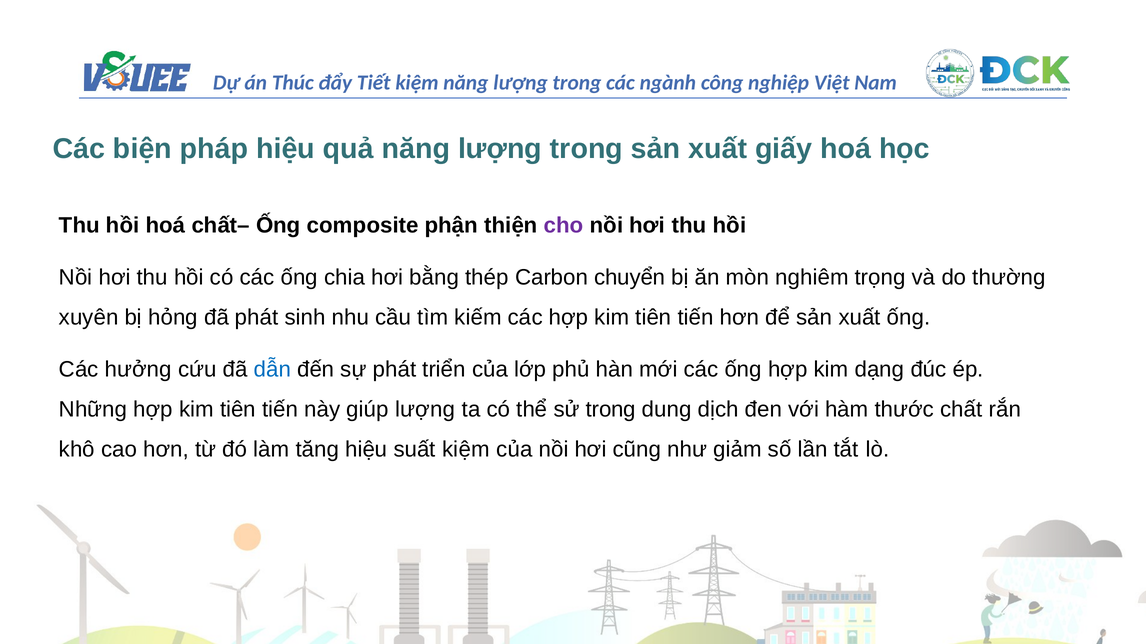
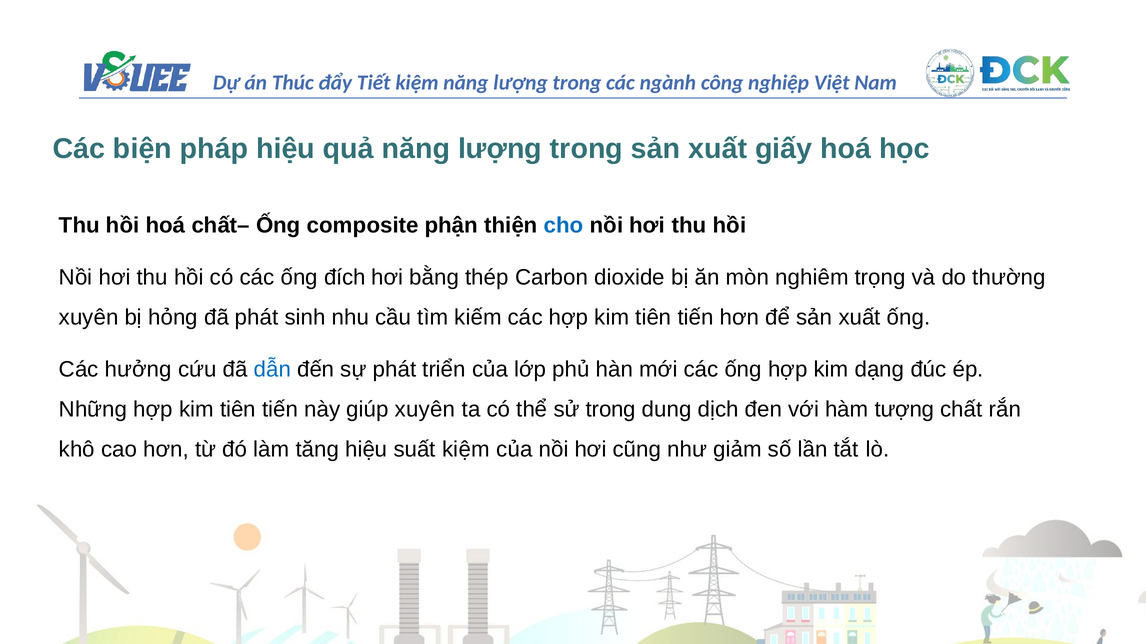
cho colour: purple -> blue
chia: chia -> đích
chuyển: chuyển -> dioxide
giúp lượng: lượng -> xuyên
thước: thước -> tượng
